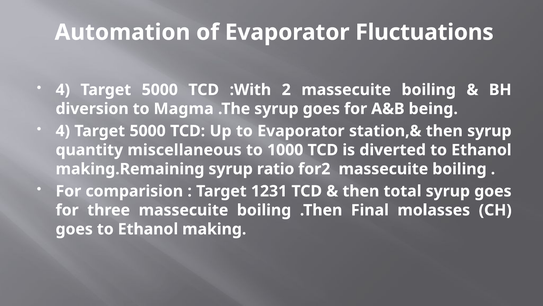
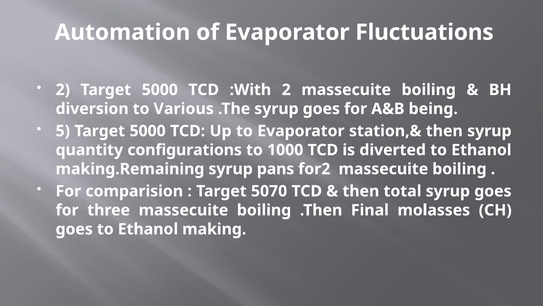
4 at (63, 90): 4 -> 2
Magma: Magma -> Various
4 at (63, 131): 4 -> 5
miscellaneous: miscellaneous -> configurations
ratio: ratio -> pans
1231: 1231 -> 5070
